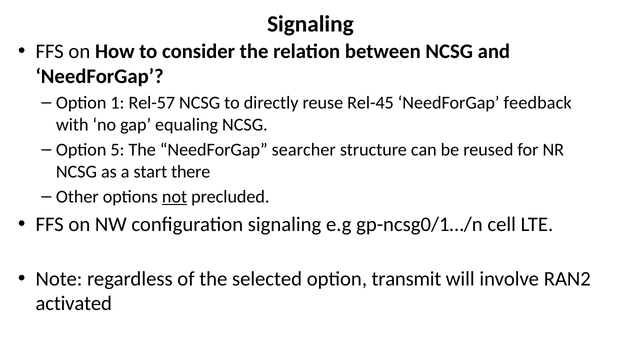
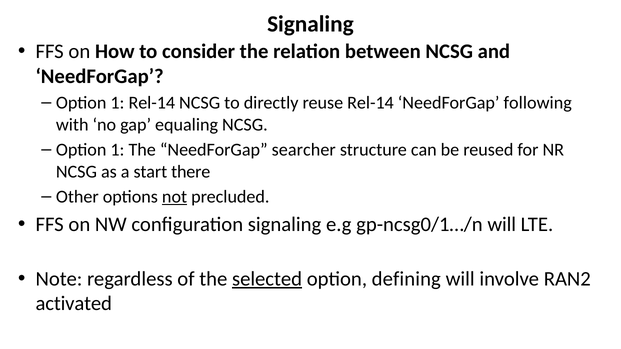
1 Rel-57: Rel-57 -> Rel-14
reuse Rel-45: Rel-45 -> Rel-14
feedback: feedback -> following
5 at (117, 150): 5 -> 1
gp-ncsg0/1…/n cell: cell -> will
selected underline: none -> present
transmit: transmit -> defining
